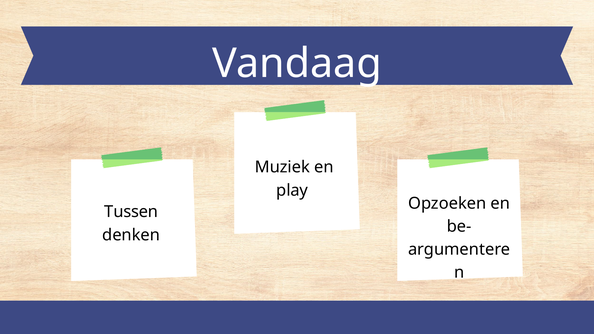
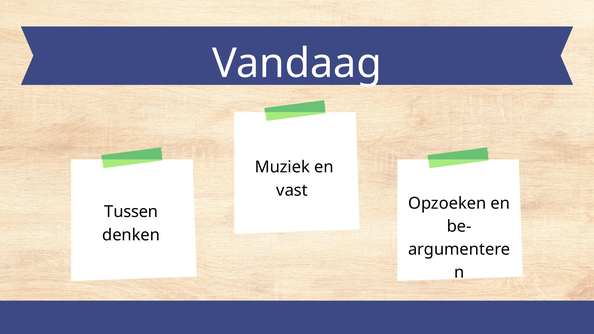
play: play -> vast
